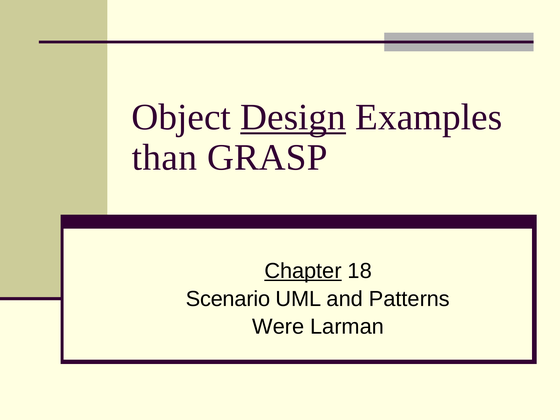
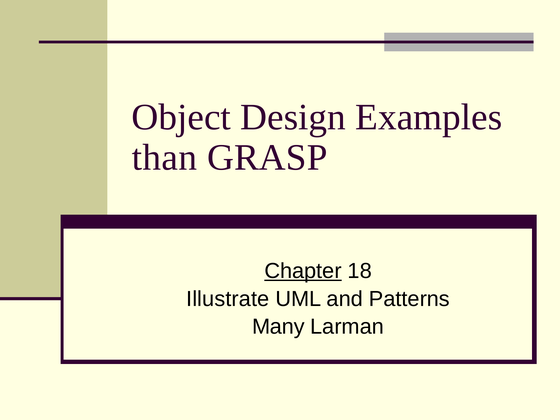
Design underline: present -> none
Scenario: Scenario -> Illustrate
Were: Were -> Many
